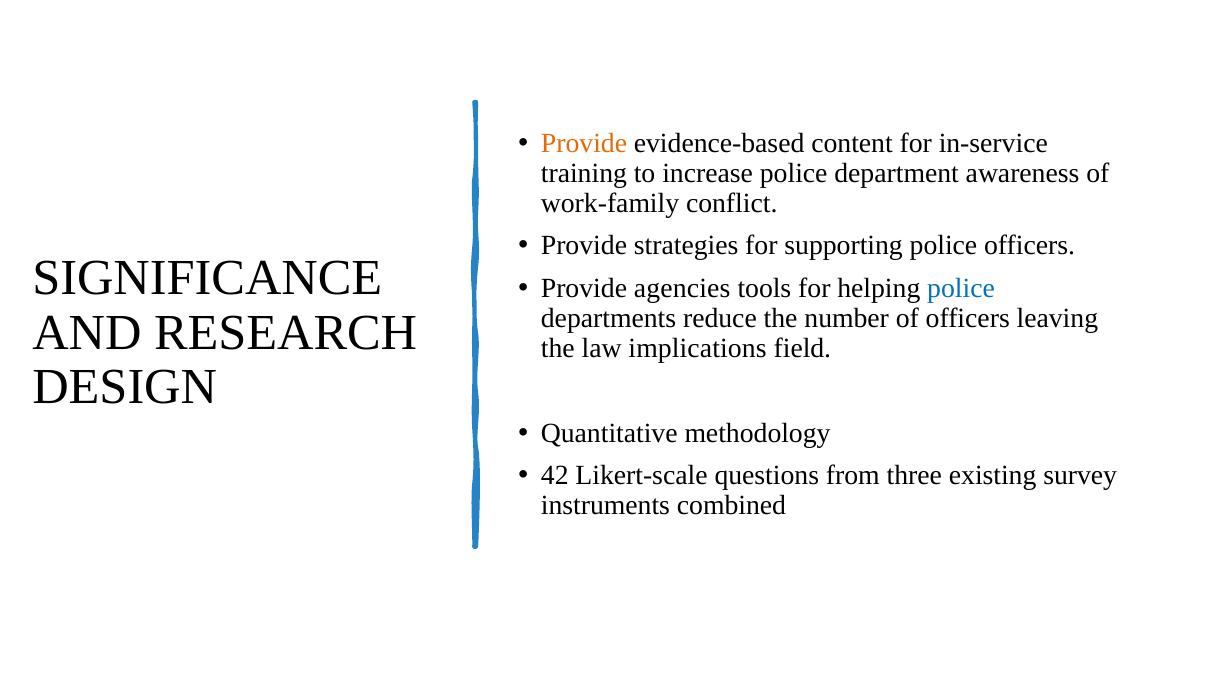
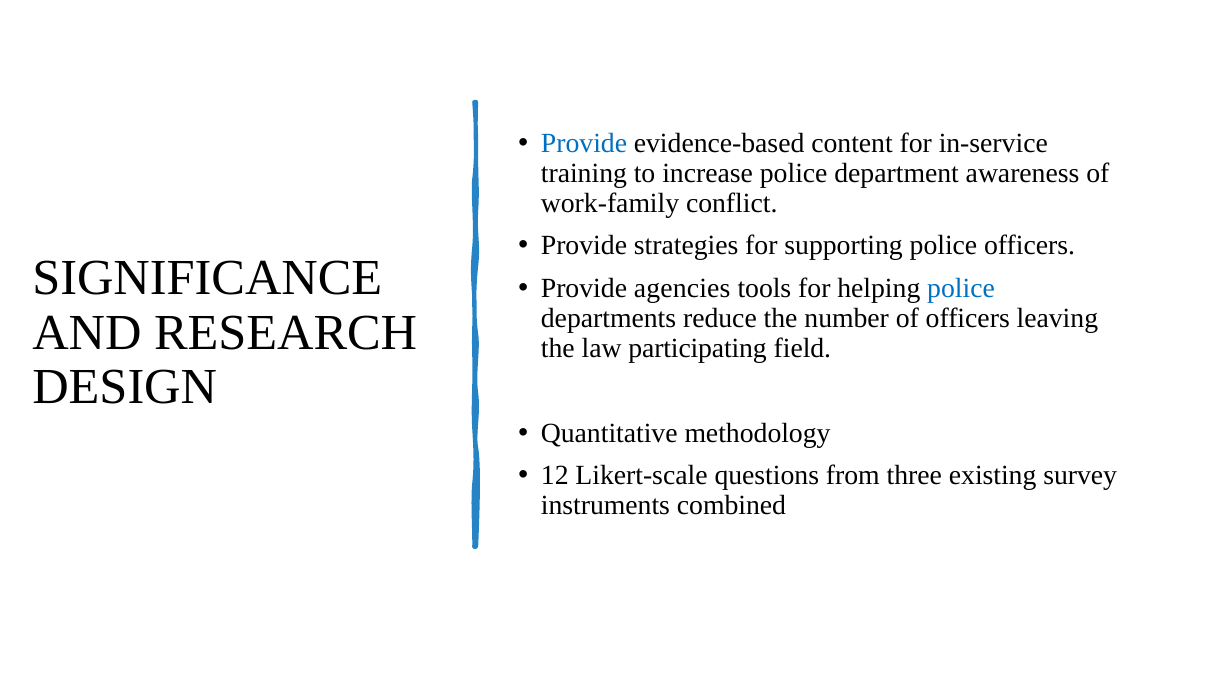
Provide at (584, 143) colour: orange -> blue
implications: implications -> participating
42: 42 -> 12
